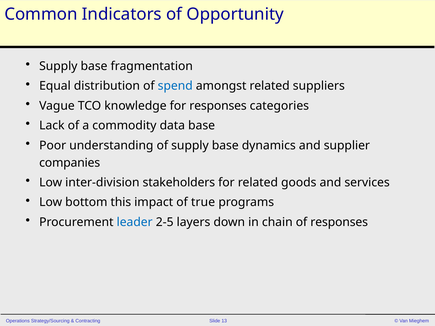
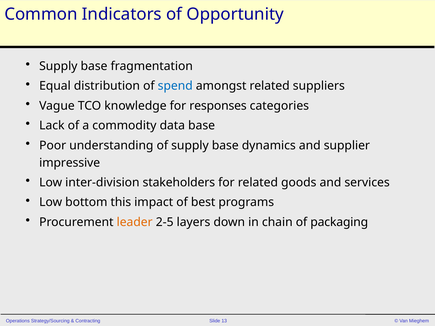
companies: companies -> impressive
true: true -> best
leader colour: blue -> orange
of responses: responses -> packaging
